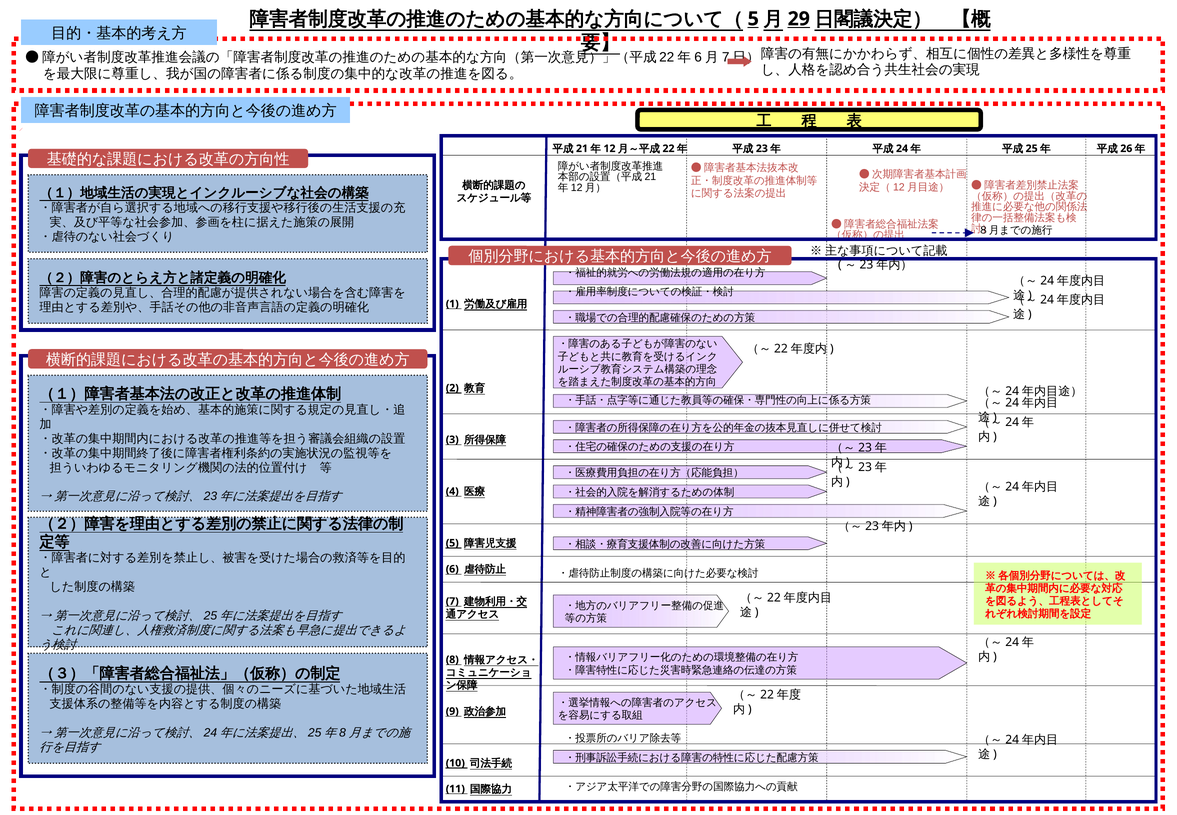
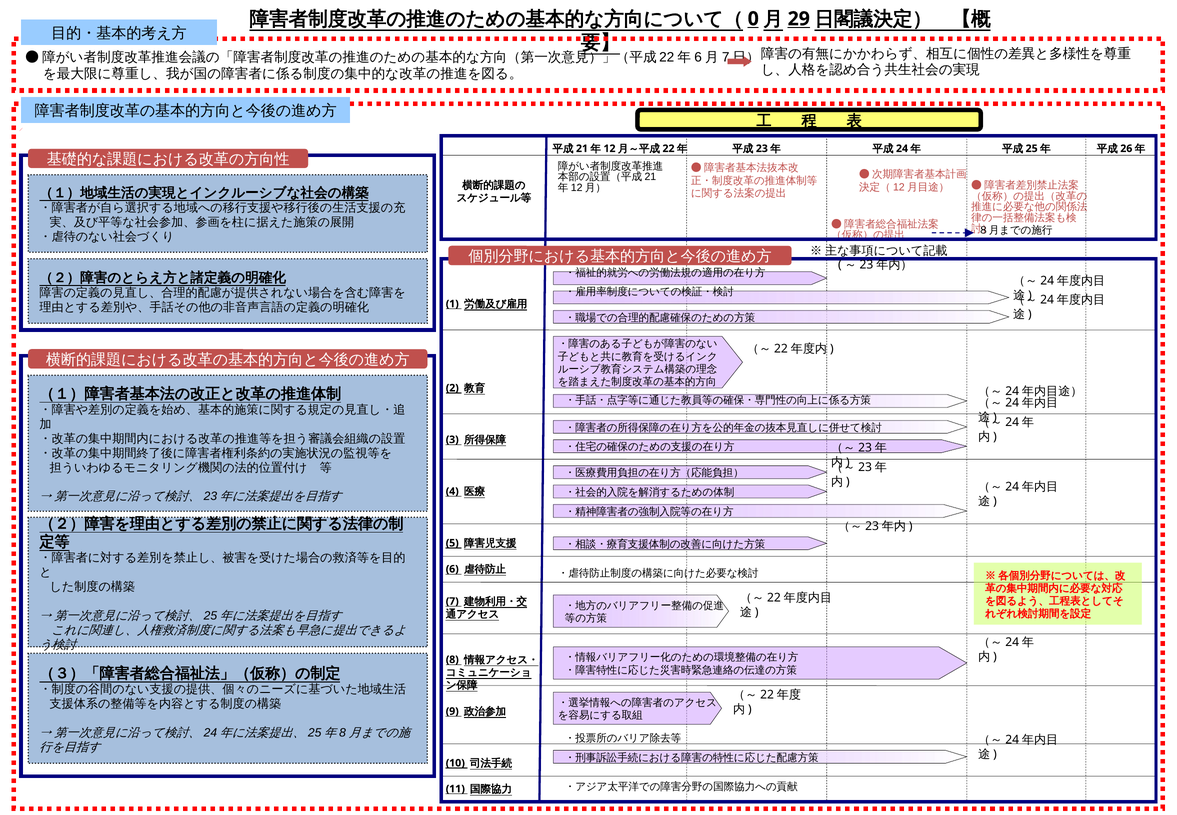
5 at (753, 19): 5 -> 0
